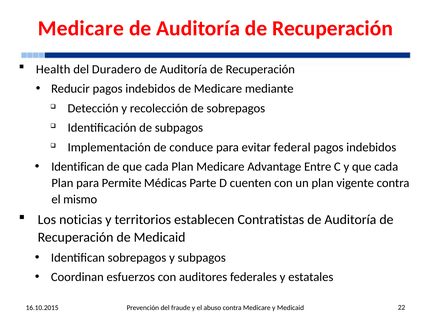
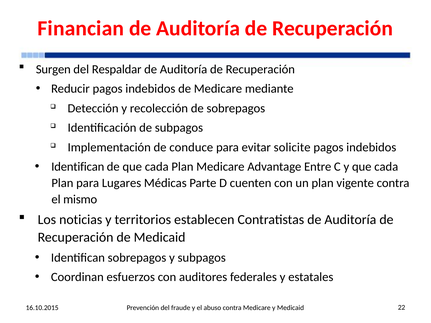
Medicare at (81, 28): Medicare -> Financian
Health: Health -> Surgen
Duradero: Duradero -> Respaldar
federal: federal -> solicite
Permite: Permite -> Lugares
